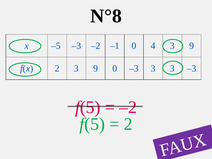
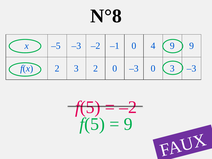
4 3: 3 -> 9
2 3 9: 9 -> 2
–3 3: 3 -> 0
2 at (128, 124): 2 -> 9
